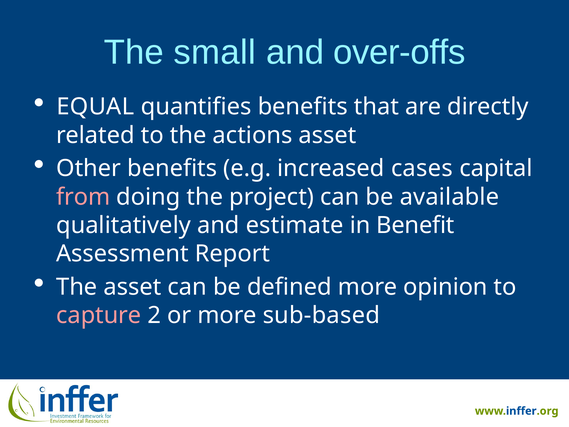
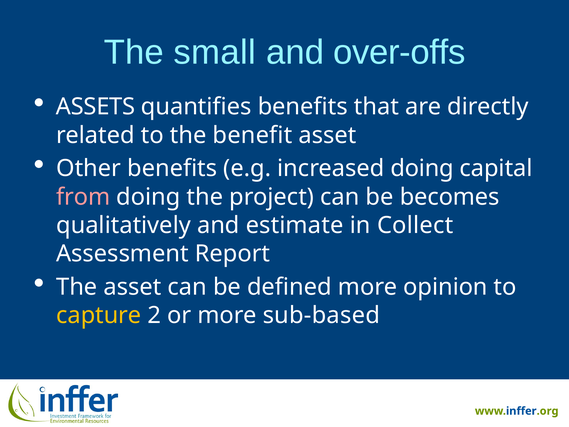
EQUAL: EQUAL -> ASSETS
actions: actions -> benefit
increased cases: cases -> doing
available: available -> becomes
Benefit: Benefit -> Collect
capture colour: pink -> yellow
